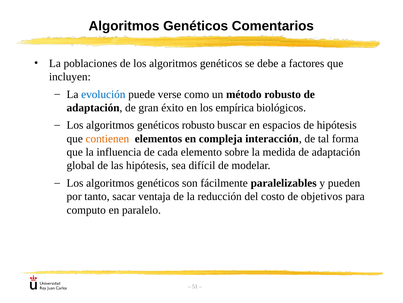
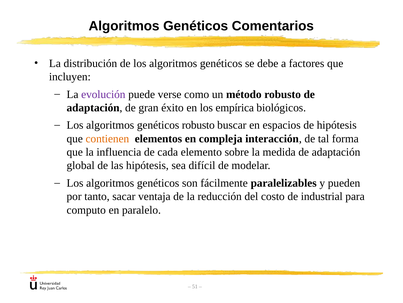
poblaciones: poblaciones -> distribución
evolución colour: blue -> purple
objetivos: objetivos -> industrial
